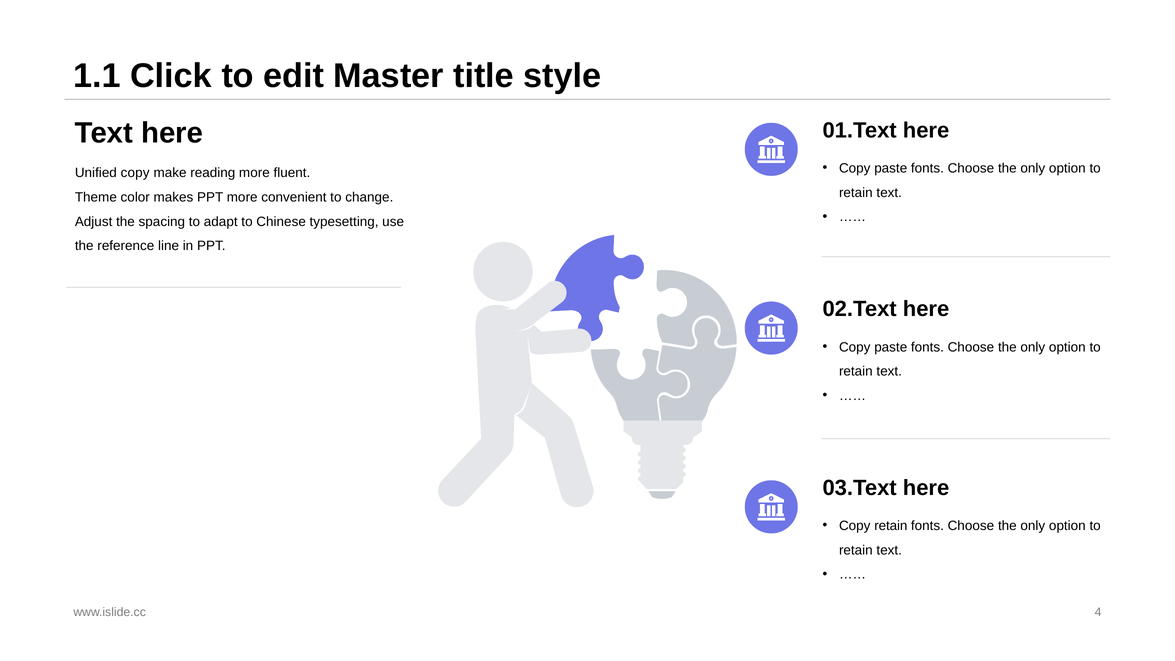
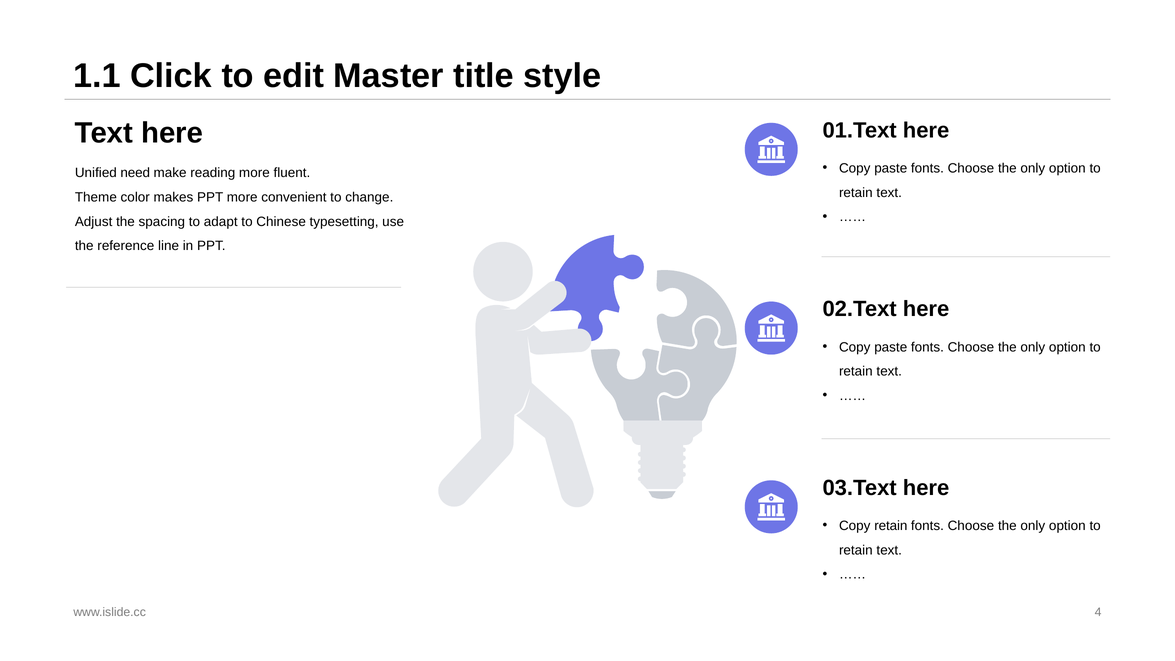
Unified copy: copy -> need
